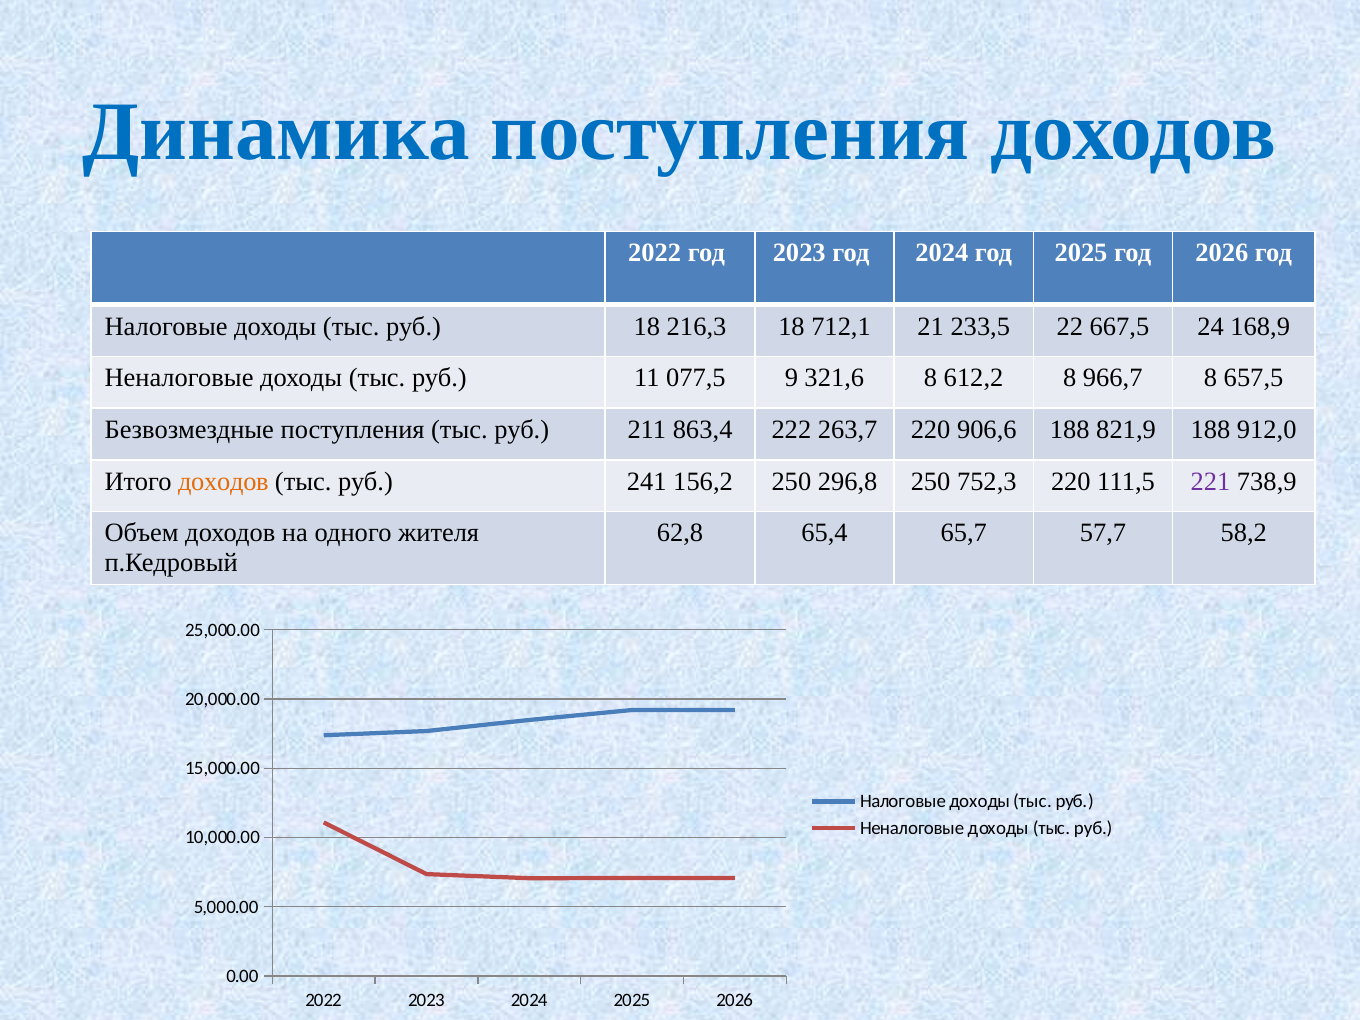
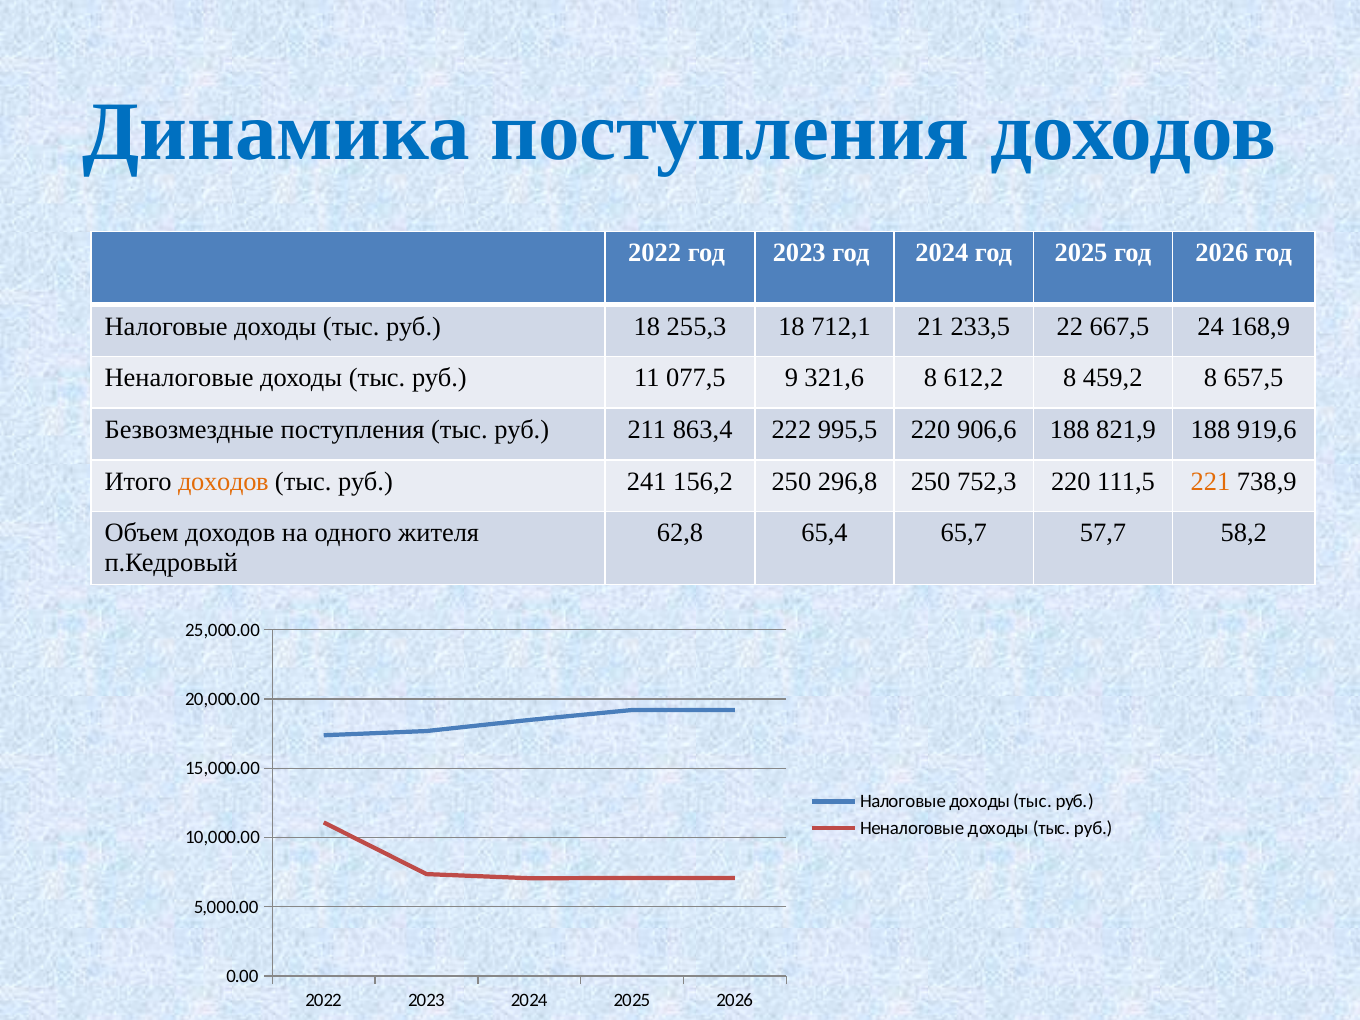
216,3: 216,3 -> 255,3
966,7: 966,7 -> 459,2
263,7: 263,7 -> 995,5
912,0: 912,0 -> 919,6
221 colour: purple -> orange
